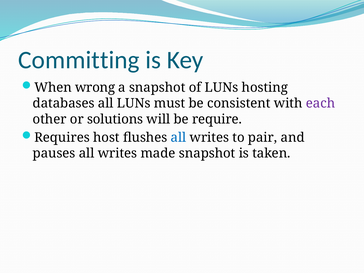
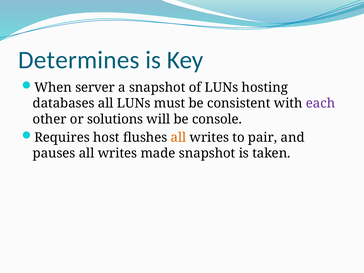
Committing: Committing -> Determines
wrong: wrong -> server
require: require -> console
all at (178, 138) colour: blue -> orange
